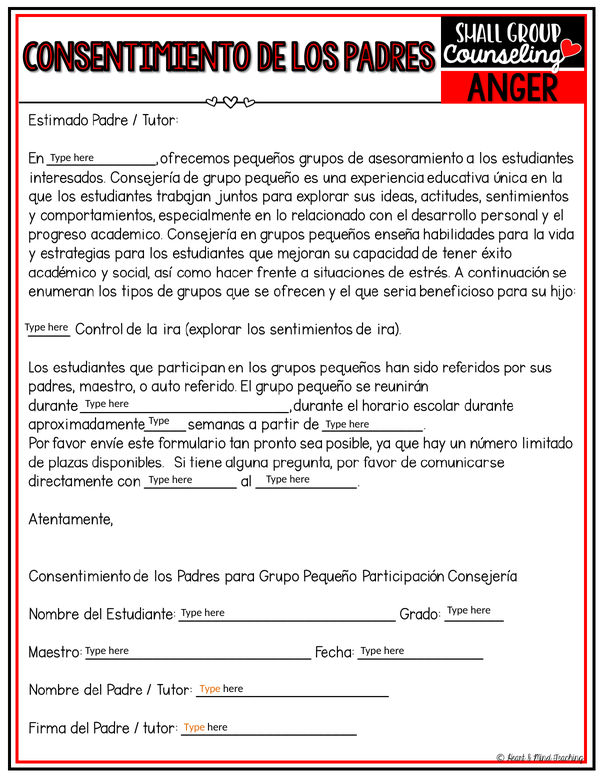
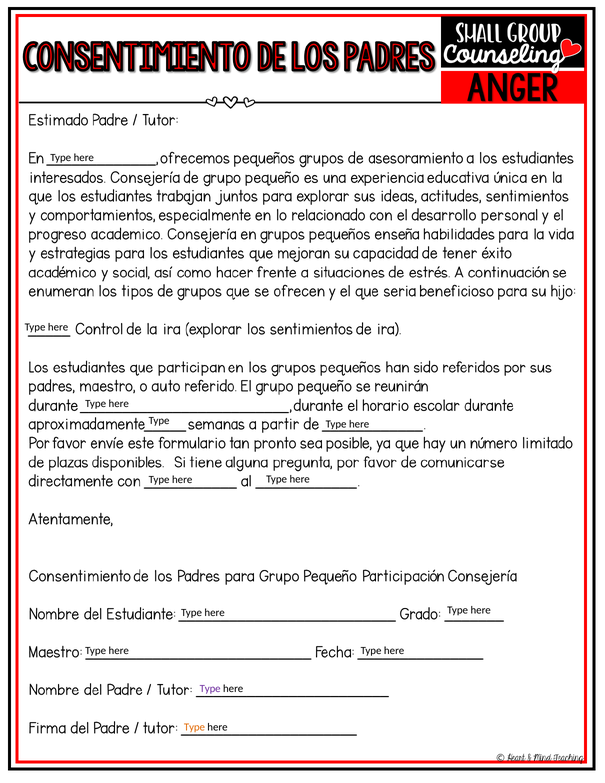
Type at (210, 688) colour: orange -> purple
